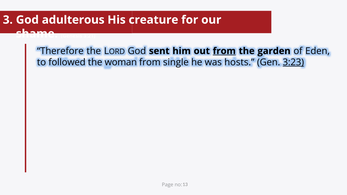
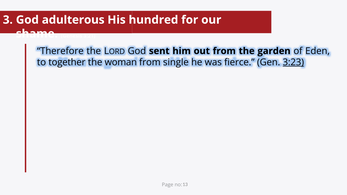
creature: creature -> hundred
from at (224, 51) underline: present -> none
followed: followed -> together
hosts: hosts -> fierce
